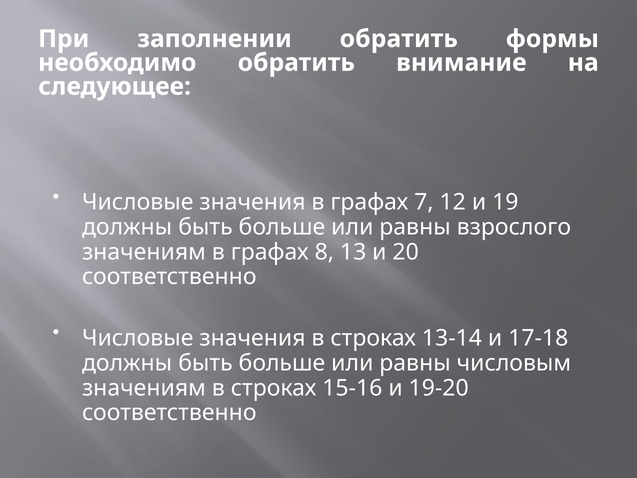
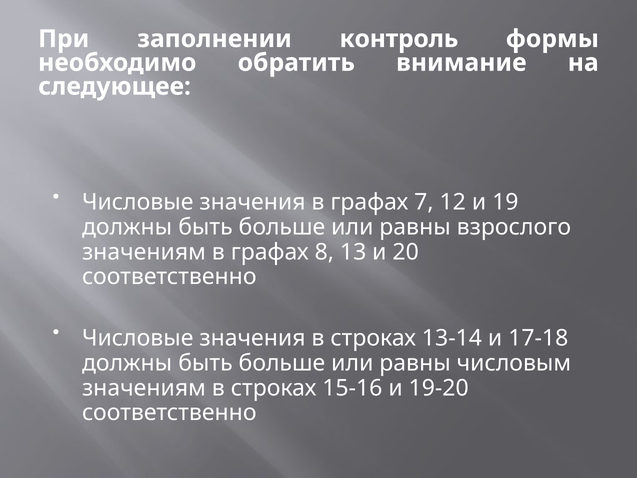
заполнении обратить: обратить -> контроль
